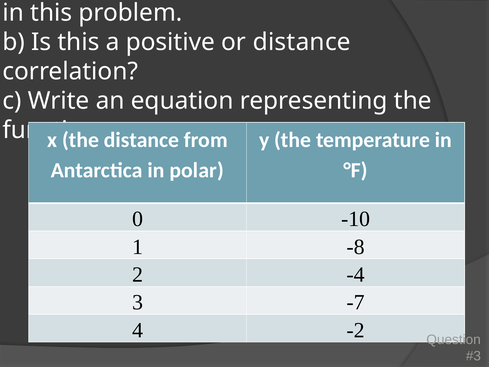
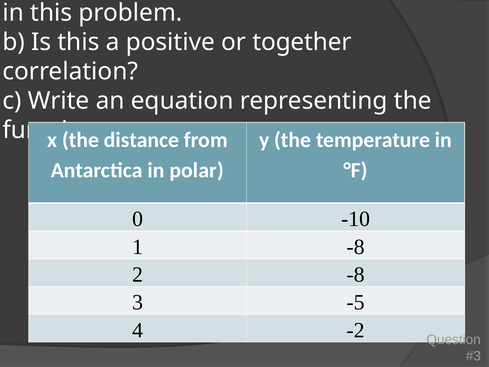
or distance: distance -> together
2 -4: -4 -> -8
-7: -7 -> -5
